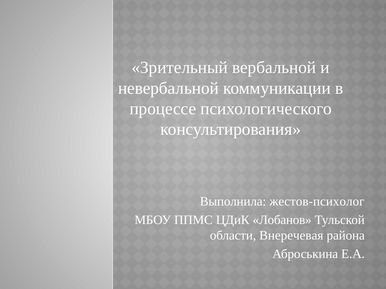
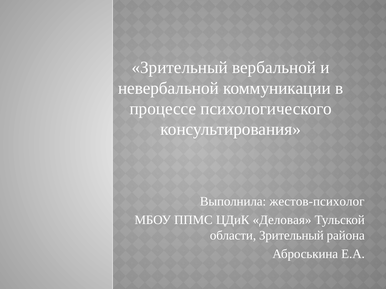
Лобанов: Лобанов -> Деловая
области Внеречевая: Внеречевая -> Зрительный
